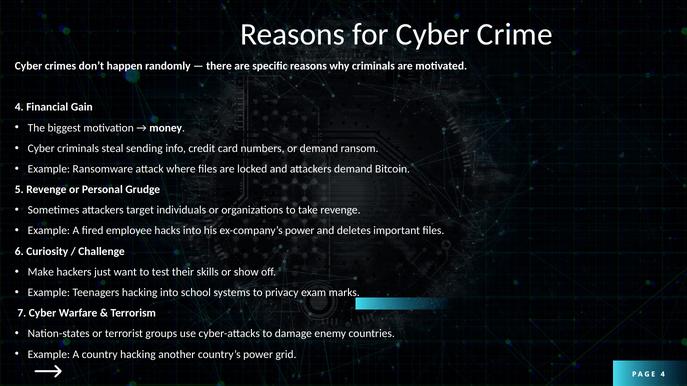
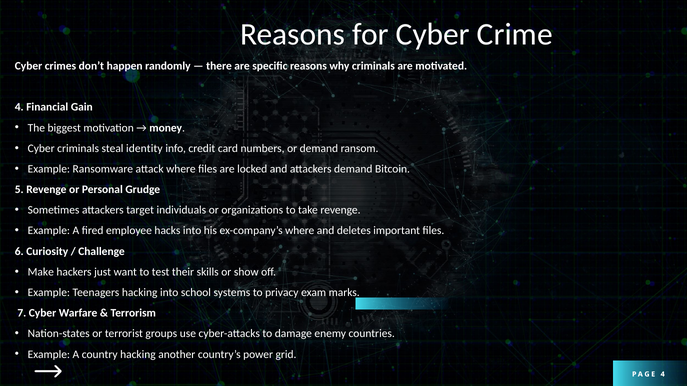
sending: sending -> identity
ex-company’s power: power -> where
